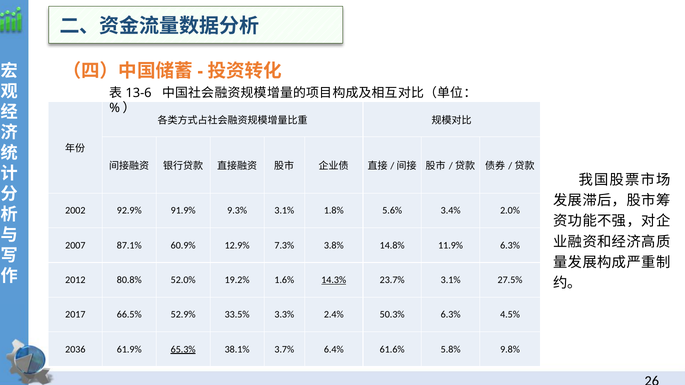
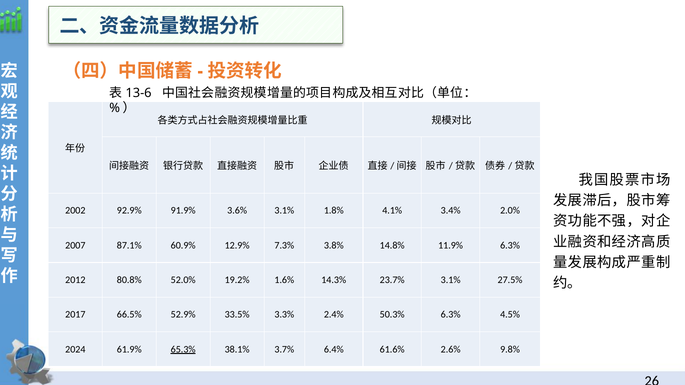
9.3%: 9.3% -> 3.6%
5.6%: 5.6% -> 4.1%
14.3% underline: present -> none
2036: 2036 -> 2024
5.8%: 5.8% -> 2.6%
